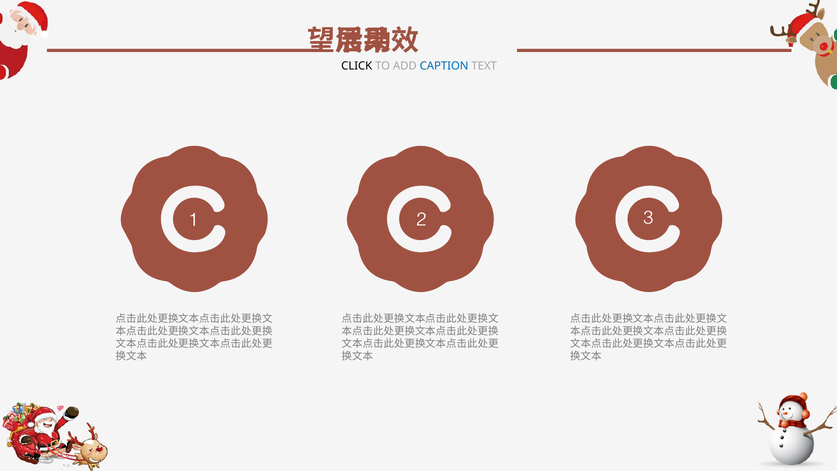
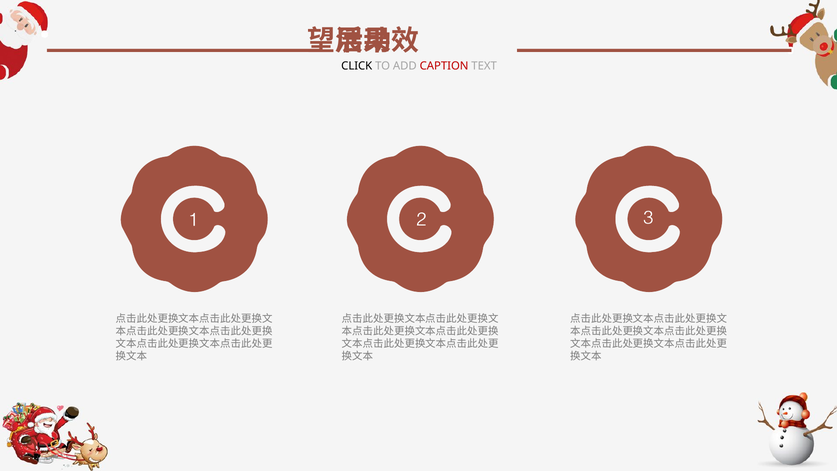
CAPTION colour: blue -> red
